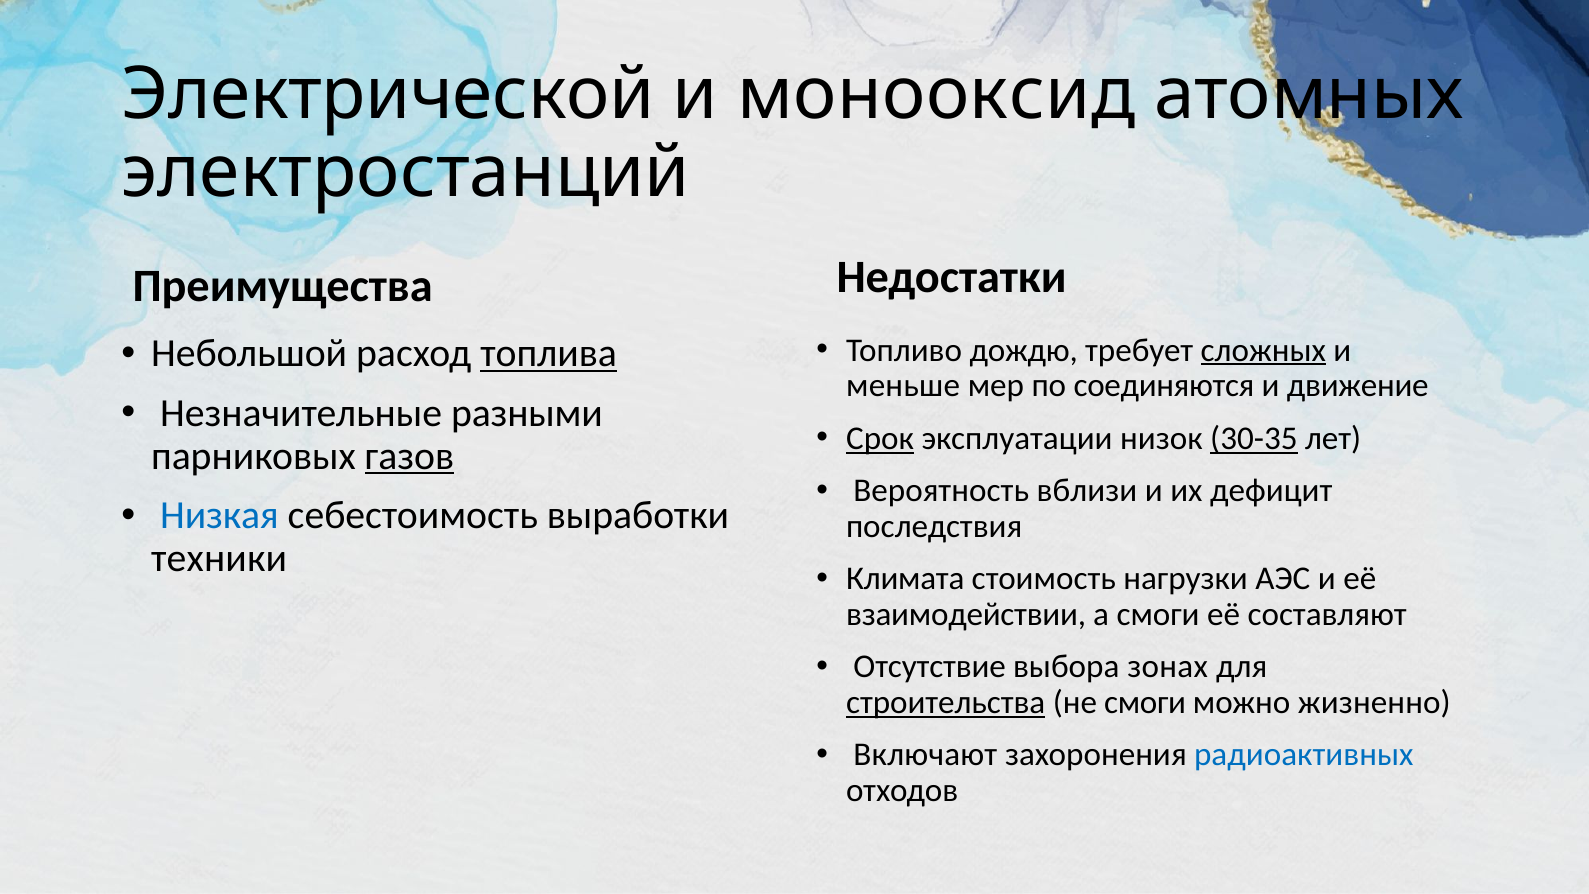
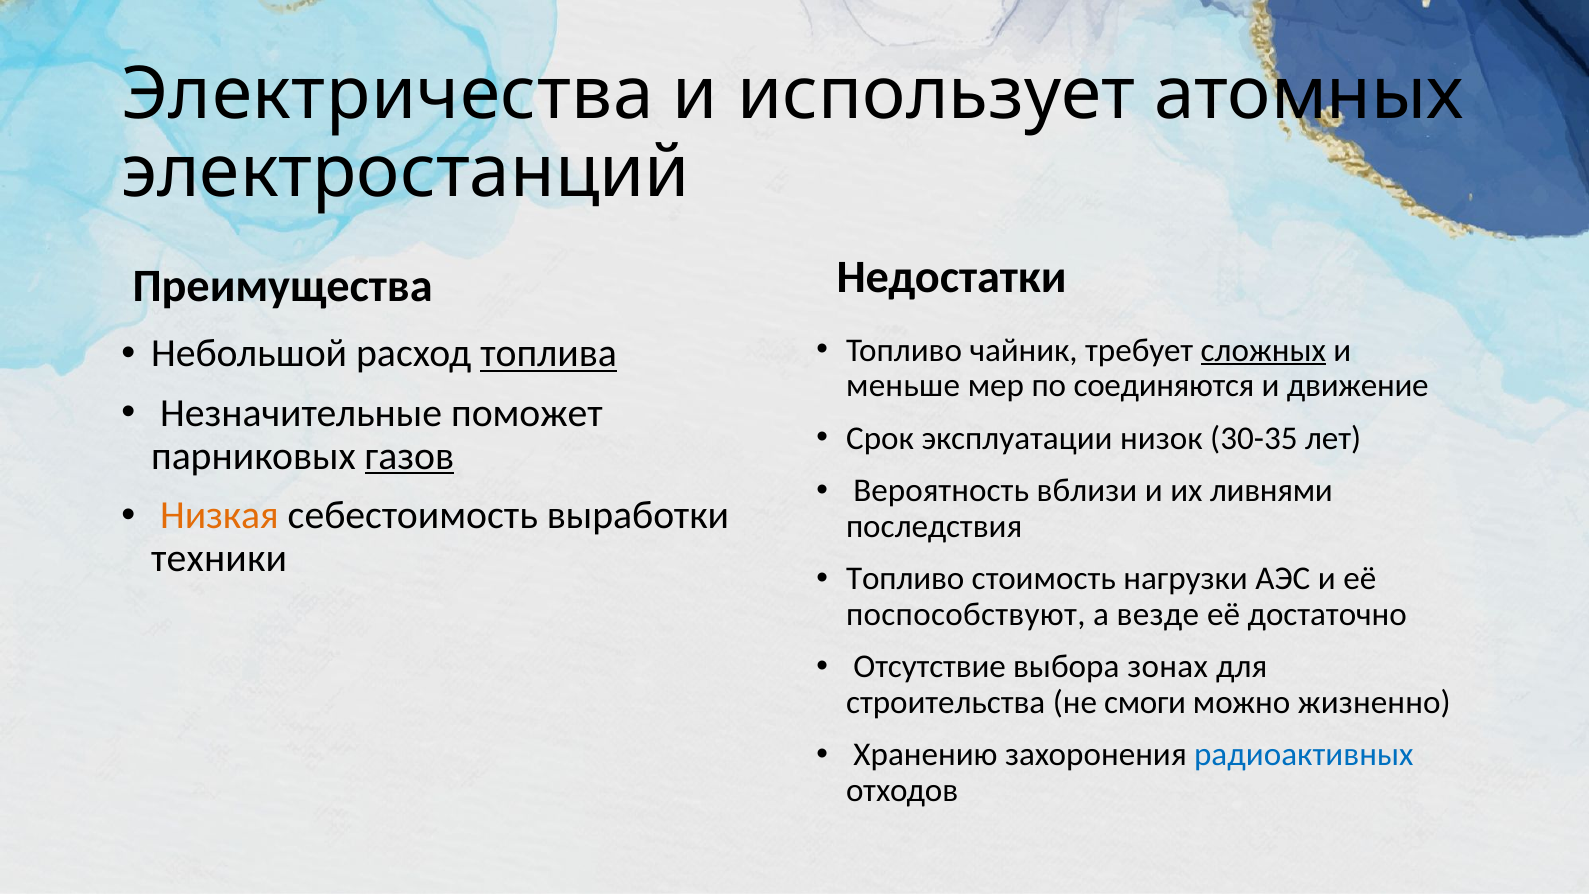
Электрической: Электрической -> Электричества
монооксид: монооксид -> использует
дождю: дождю -> чайник
разными: разными -> поможет
Срок underline: present -> none
30-35 underline: present -> none
дефицит: дефицит -> ливнями
Низкая colour: blue -> orange
Климата at (905, 579): Климата -> Топливо
взаимодействии: взаимодействии -> поспособствуют
а смоги: смоги -> везде
составляют: составляют -> достаточно
строительства underline: present -> none
Включают: Включают -> Хранению
